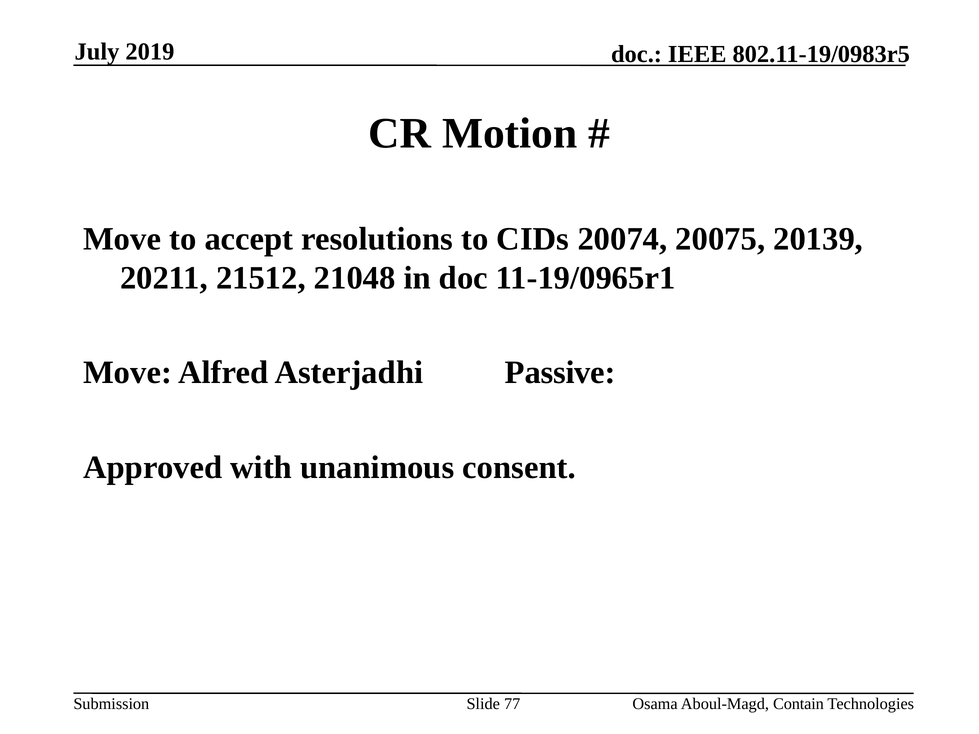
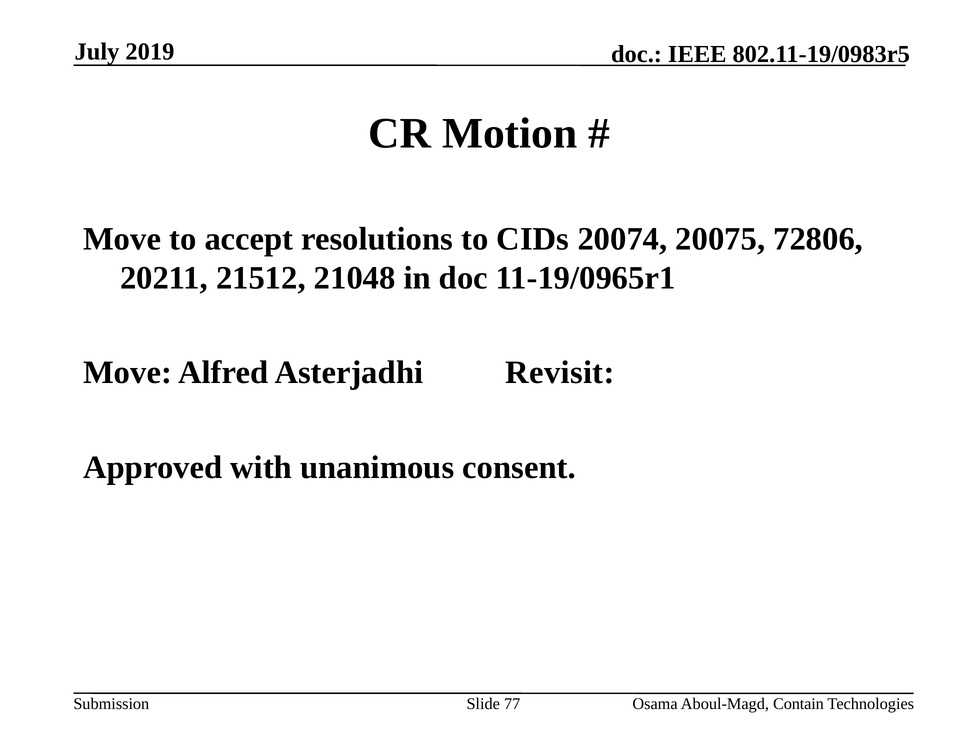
20139: 20139 -> 72806
Passive: Passive -> Revisit
